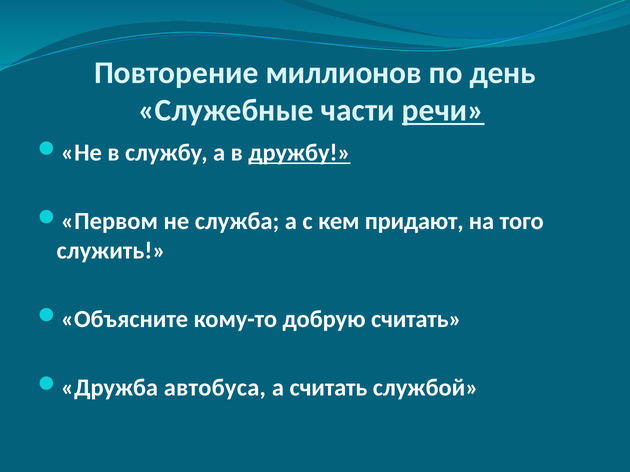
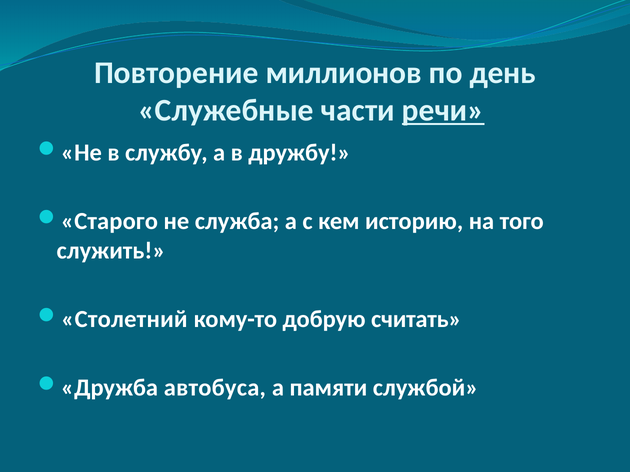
дружбу underline: present -> none
Первом: Первом -> Старого
придают: придают -> историю
Объясните: Объясните -> Столетний
а считать: считать -> памяти
